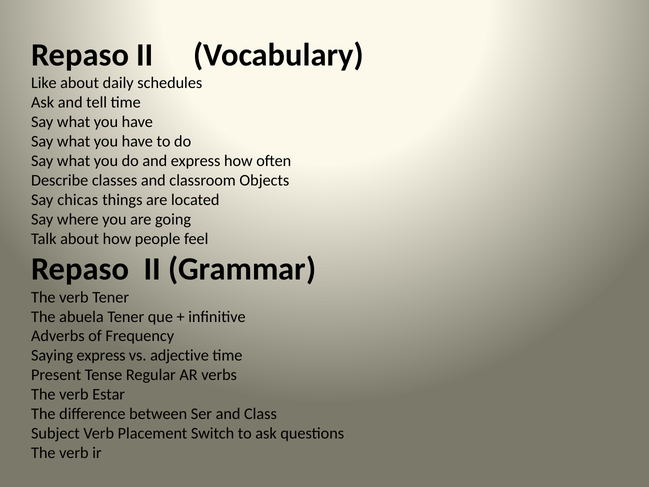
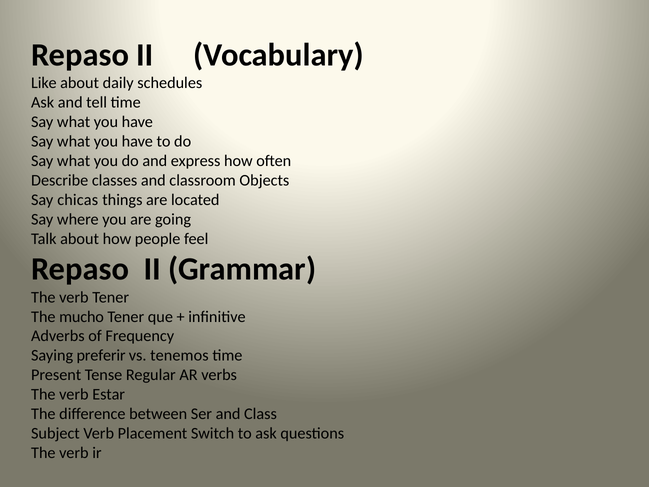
abuela: abuela -> mucho
Saying express: express -> preferir
adjective: adjective -> tenemos
